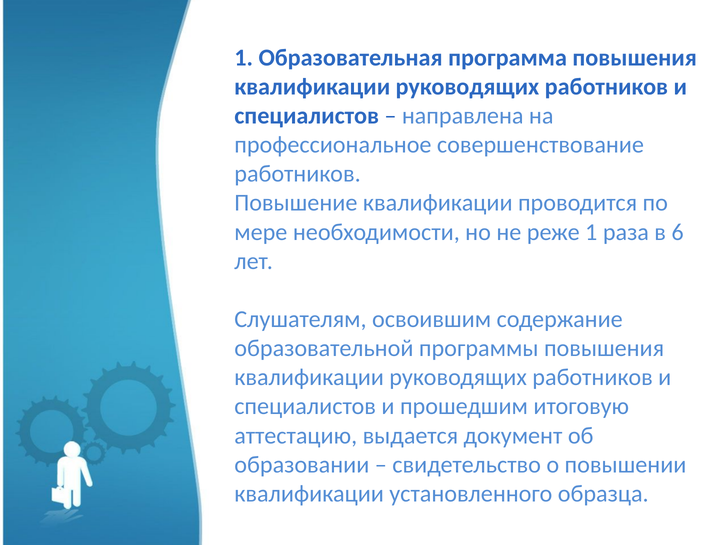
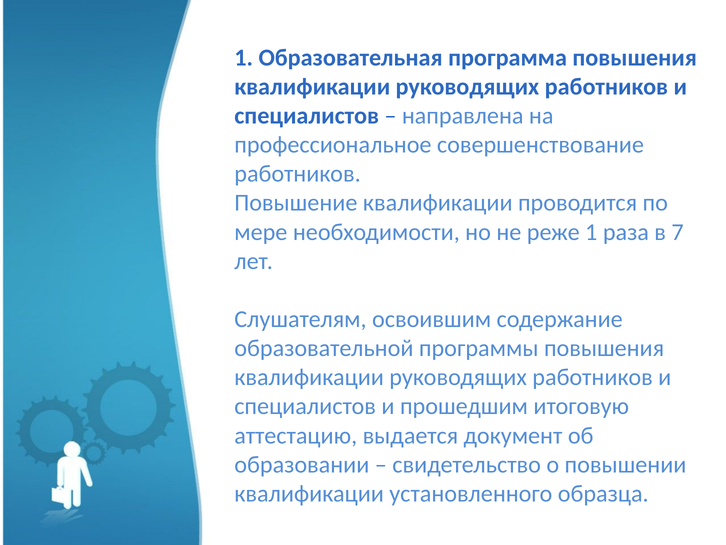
6: 6 -> 7
